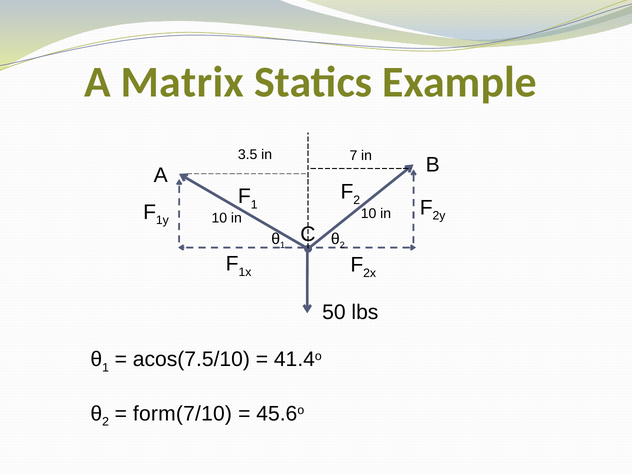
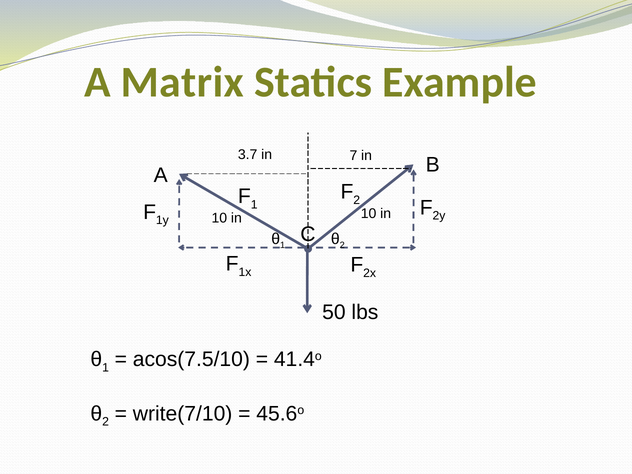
3.5: 3.5 -> 3.7
form(7/10: form(7/10 -> write(7/10
